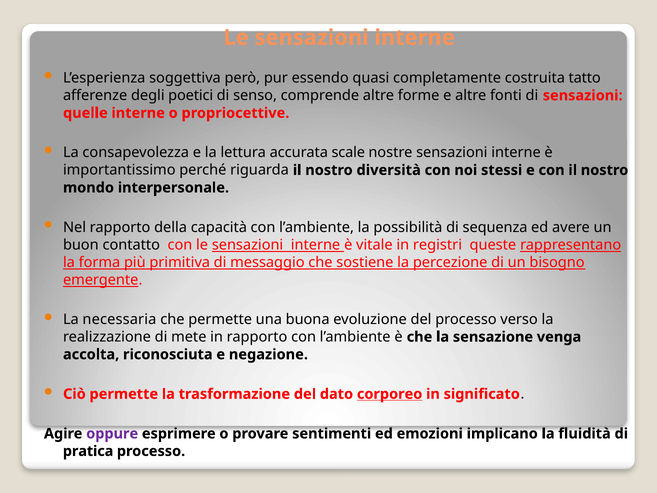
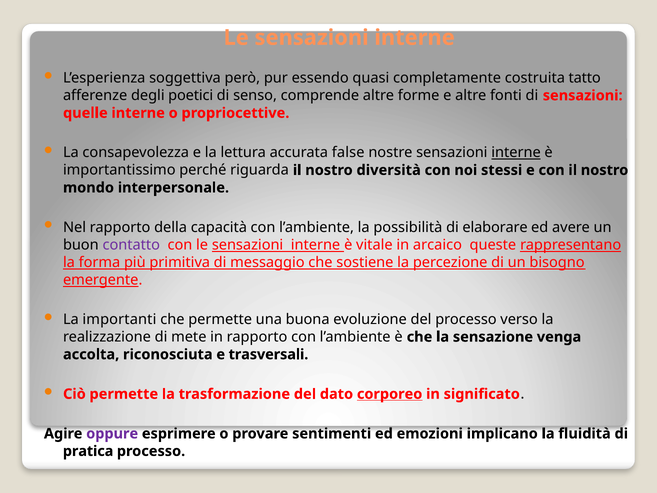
scale: scale -> false
interne at (516, 153) underline: none -> present
sequenza: sequenza -> elaborare
contatto colour: black -> purple
registri: registri -> arcaico
necessaria: necessaria -> importanti
negazione: negazione -> trasversali
